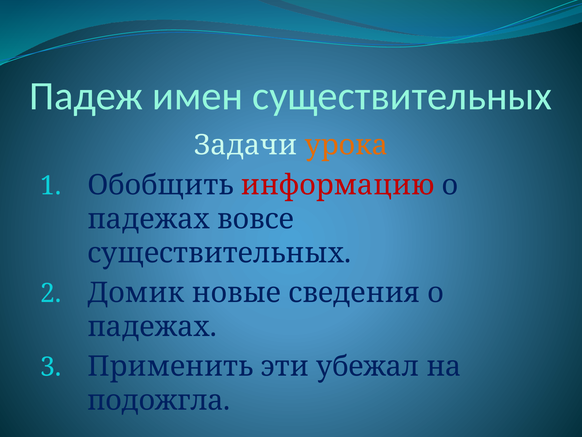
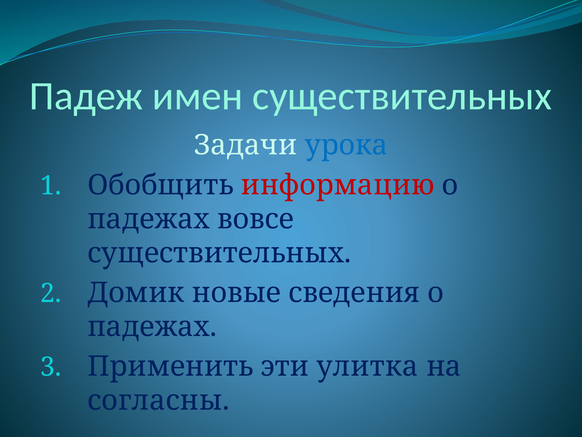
урока colour: orange -> blue
убежал: убежал -> улитка
подожгла: подожгла -> согласны
